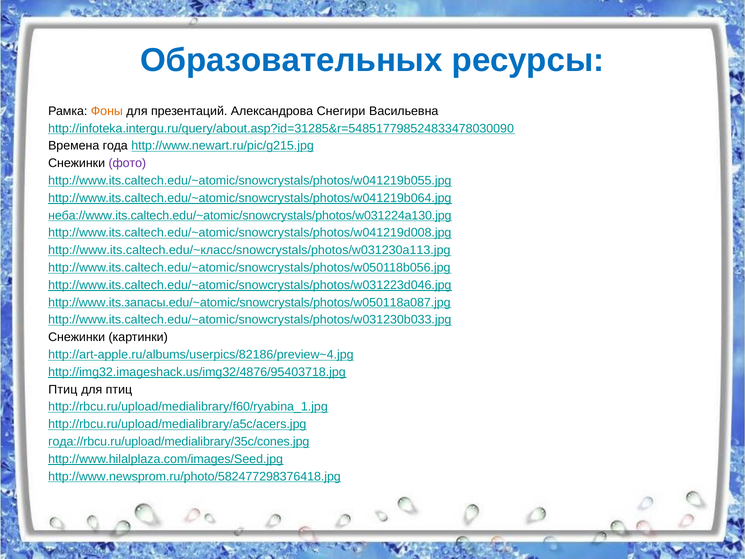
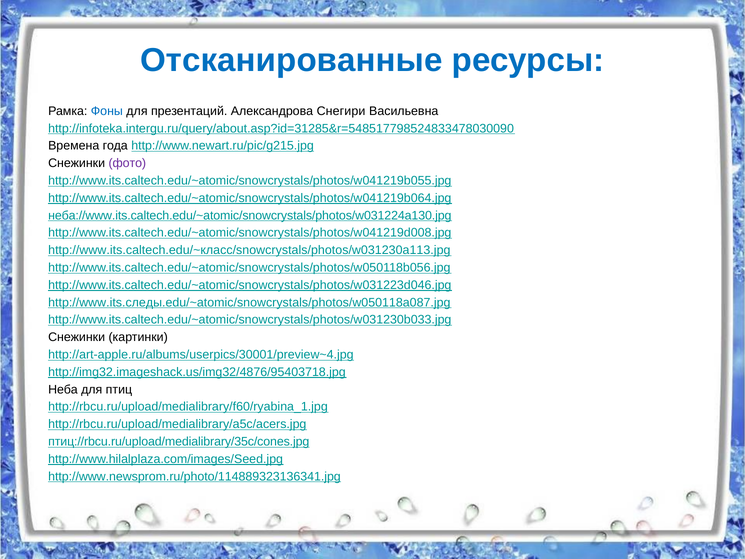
Образовательных: Образовательных -> Отсканированные
Фоны colour: orange -> blue
http://www.its.запасы.edu/~atomic/snowcrystals/photos/w050118a087.jpg: http://www.its.запасы.edu/~atomic/snowcrystals/photos/w050118a087.jpg -> http://www.its.следы.edu/~atomic/snowcrystals/photos/w050118a087.jpg
http://art-apple.ru/albums/userpics/82186/preview~4.jpg: http://art-apple.ru/albums/userpics/82186/preview~4.jpg -> http://art-apple.ru/albums/userpics/30001/preview~4.jpg
Птиц at (63, 389): Птиц -> Неба
года://rbcu.ru/upload/medialibrary/35c/cones.jpg: года://rbcu.ru/upload/medialibrary/35c/cones.jpg -> птиц://rbcu.ru/upload/medialibrary/35c/cones.jpg
http://www.newsprom.ru/photo/582477298376418.jpg: http://www.newsprom.ru/photo/582477298376418.jpg -> http://www.newsprom.ru/photo/114889323136341.jpg
